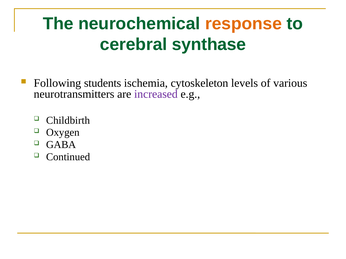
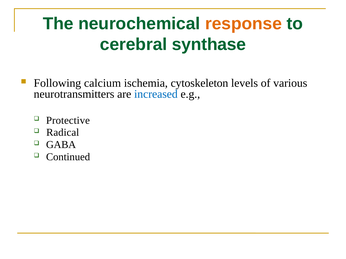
students: students -> calcium
increased colour: purple -> blue
Childbirth: Childbirth -> Protective
Oxygen: Oxygen -> Radical
